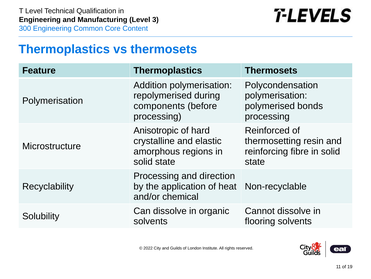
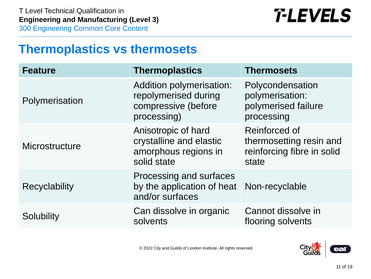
components: components -> compressive
bonds: bonds -> failure
and direction: direction -> surfaces
and/or chemical: chemical -> surfaces
